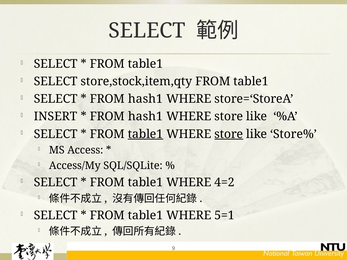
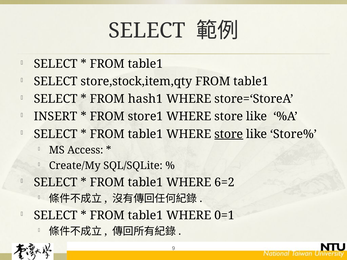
hash1 at (145, 117): hash1 -> store1
table1 at (146, 134) underline: present -> none
Access/My: Access/My -> Create/My
4=2: 4=2 -> 6=2
5=1: 5=1 -> 0=1
